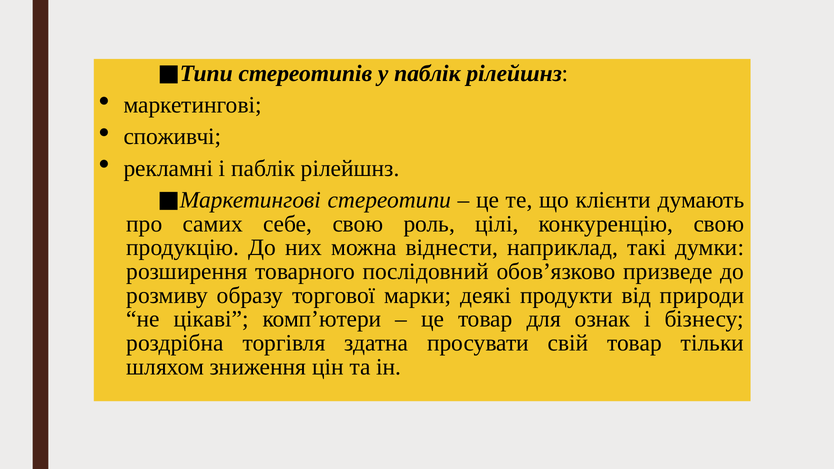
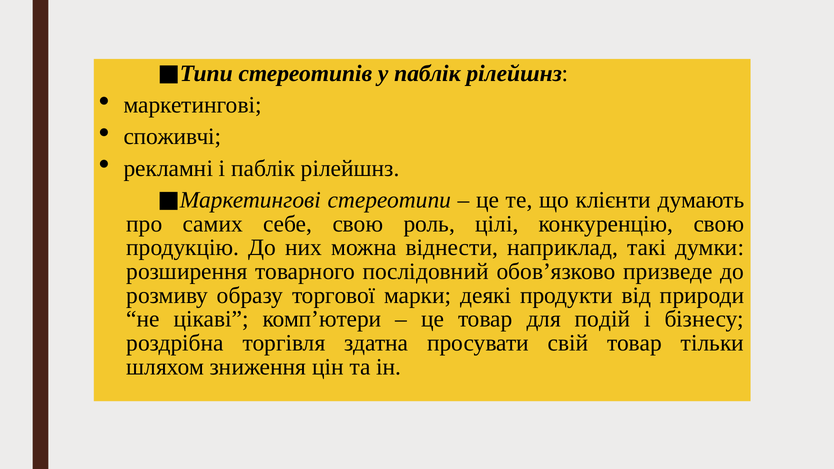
ознак: ознак -> подій
